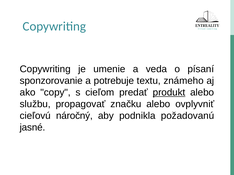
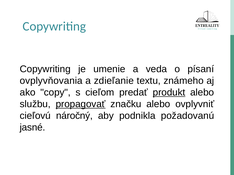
sponzorovanie: sponzorovanie -> ovplyvňovania
potrebuje: potrebuje -> zdieľanie
propagovať underline: none -> present
